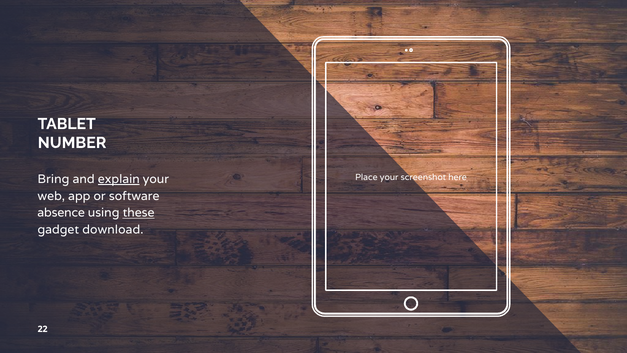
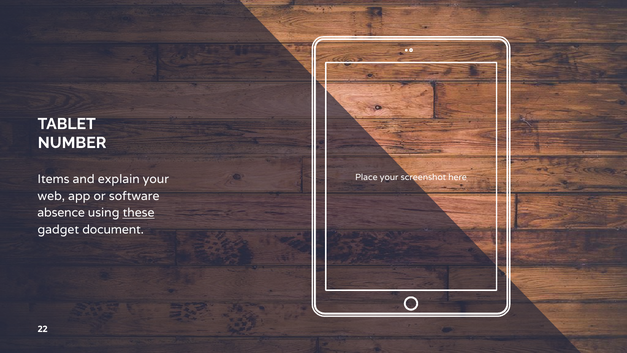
Bring: Bring -> Items
explain underline: present -> none
download: download -> document
